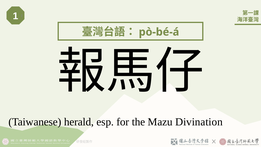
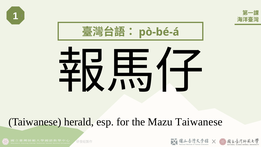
Mazu Divination: Divination -> Taiwanese
